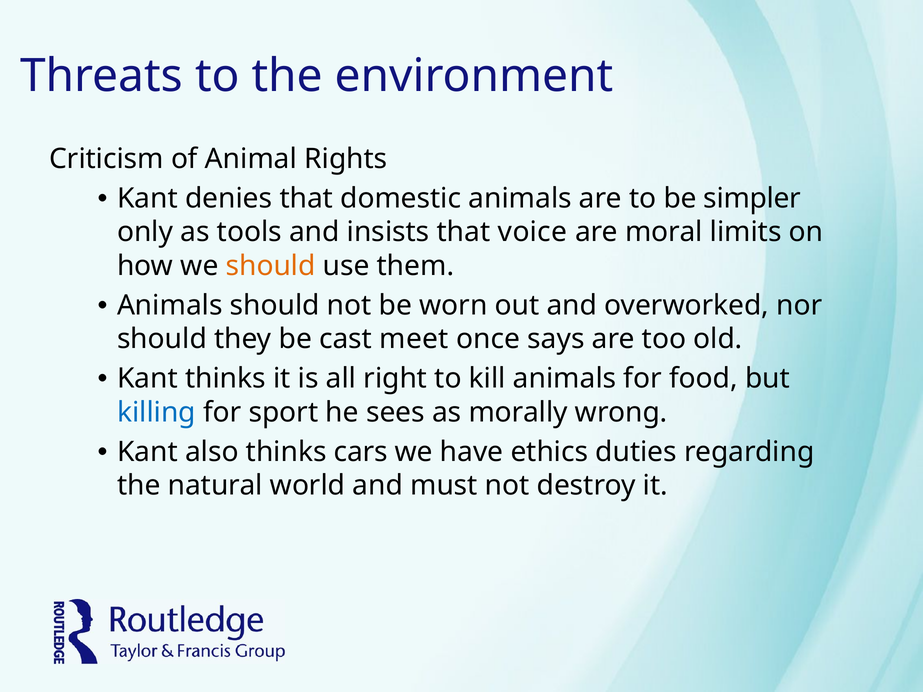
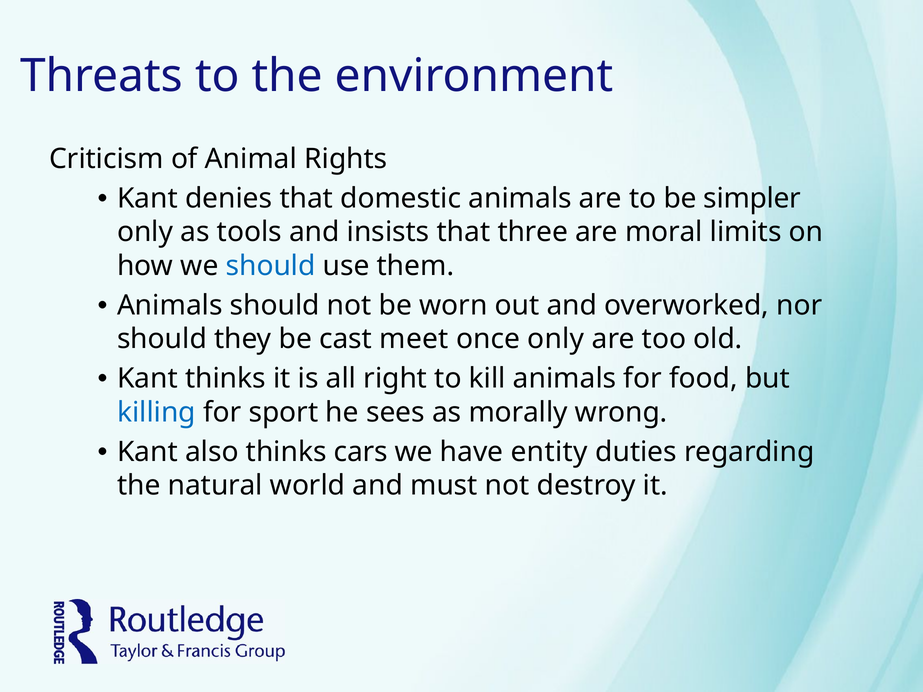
voice: voice -> three
should at (271, 266) colour: orange -> blue
once says: says -> only
ethics: ethics -> entity
